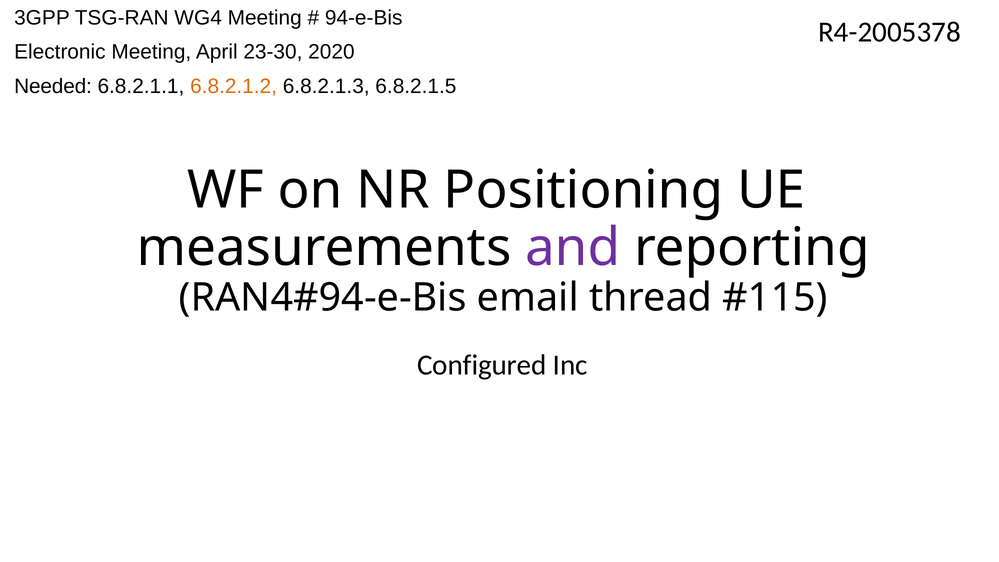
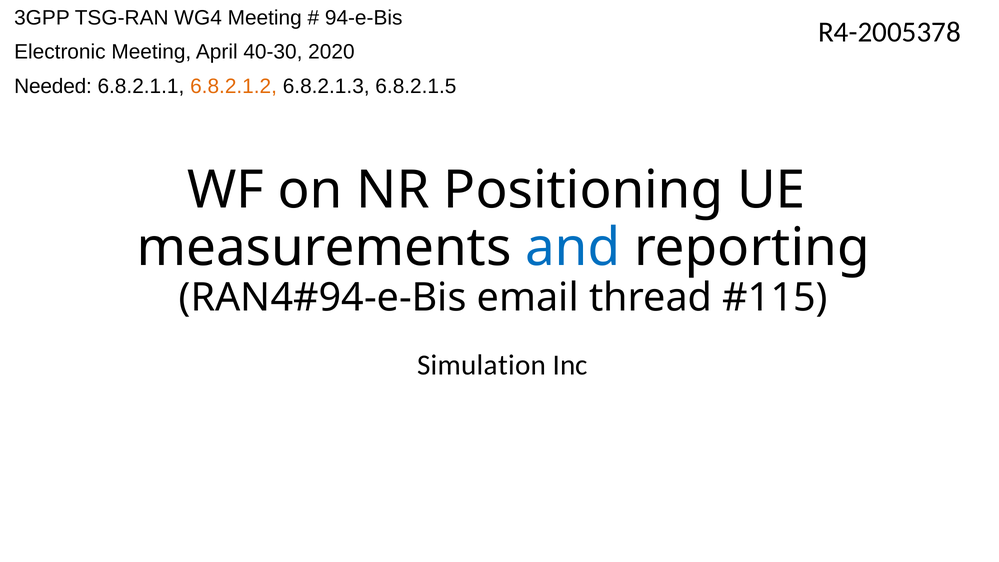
23-30: 23-30 -> 40-30
and colour: purple -> blue
Configured: Configured -> Simulation
